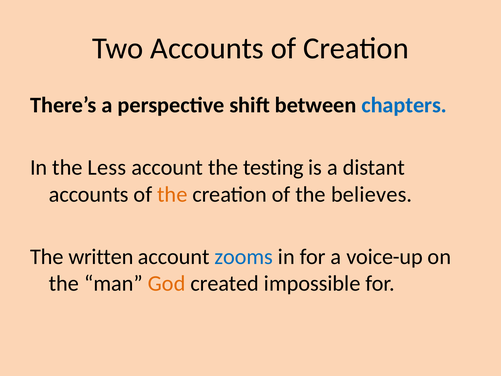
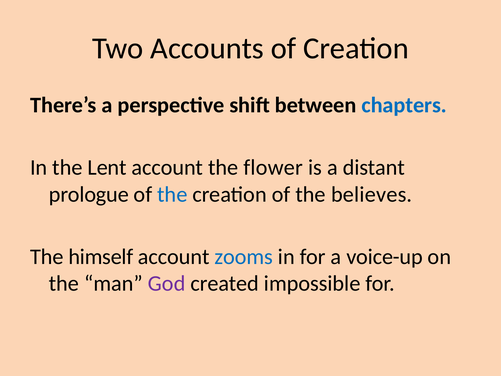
Less: Less -> Lent
testing: testing -> flower
accounts at (89, 194): accounts -> prologue
the at (172, 194) colour: orange -> blue
written: written -> himself
God colour: orange -> purple
